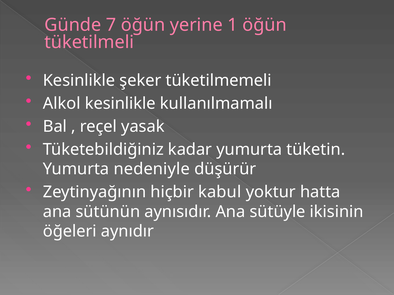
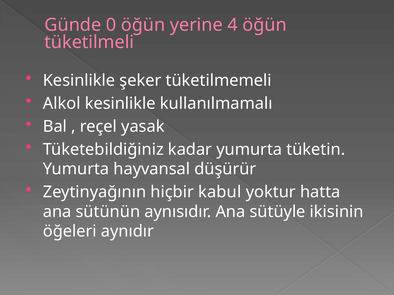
7: 7 -> 0
1: 1 -> 4
nedeniyle: nedeniyle -> hayvansal
